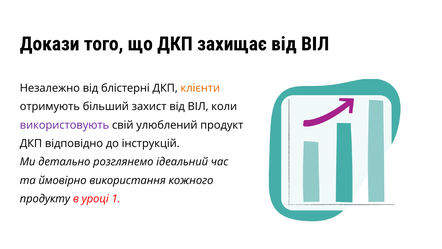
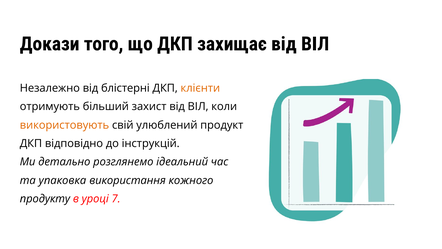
використовують colour: purple -> orange
ймовірно: ймовірно -> упаковка
1: 1 -> 7
